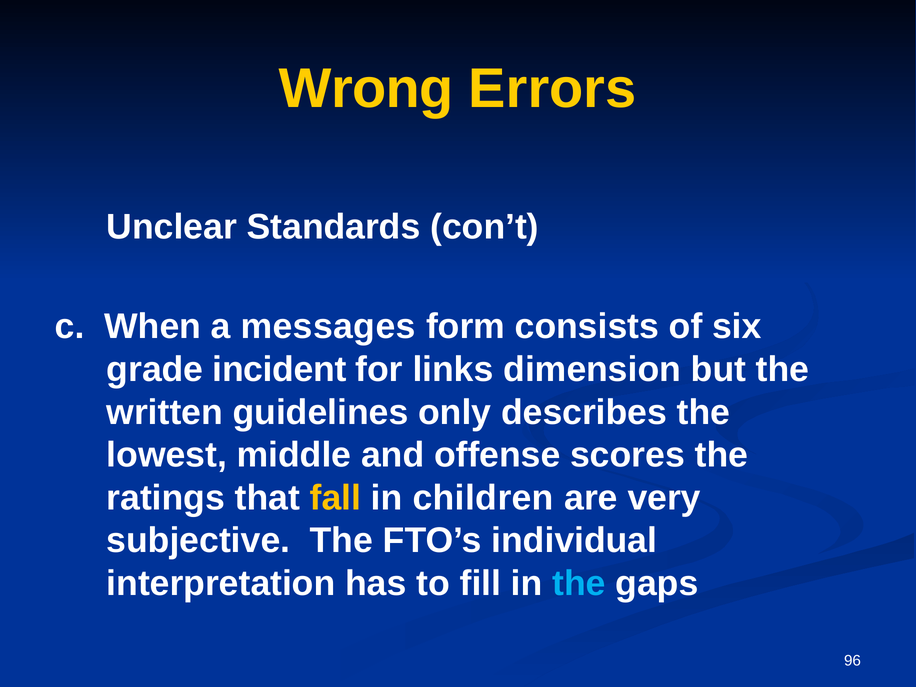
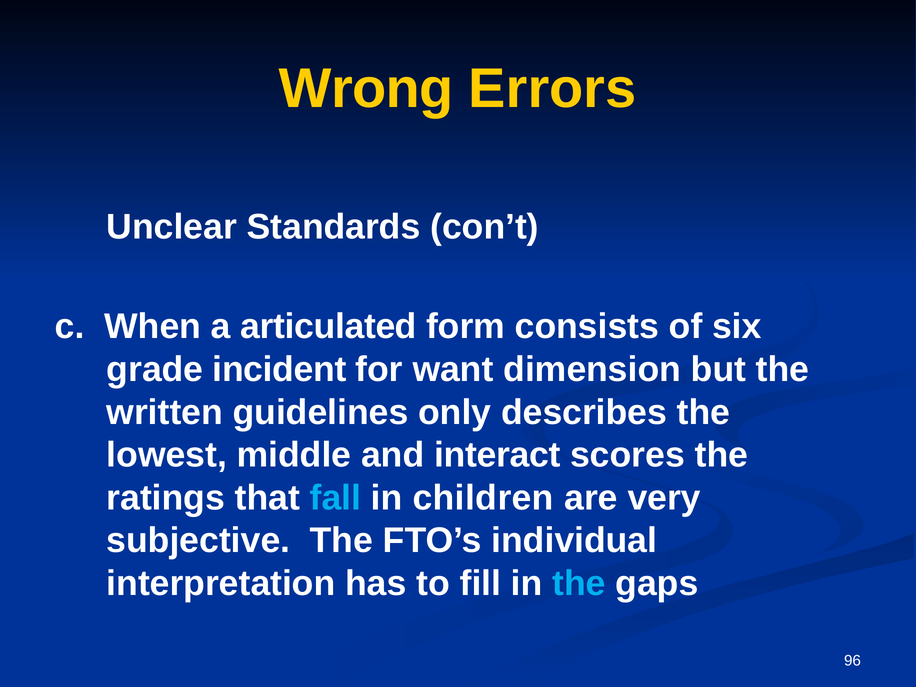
messages: messages -> articulated
links: links -> want
offense: offense -> interact
fall colour: yellow -> light blue
